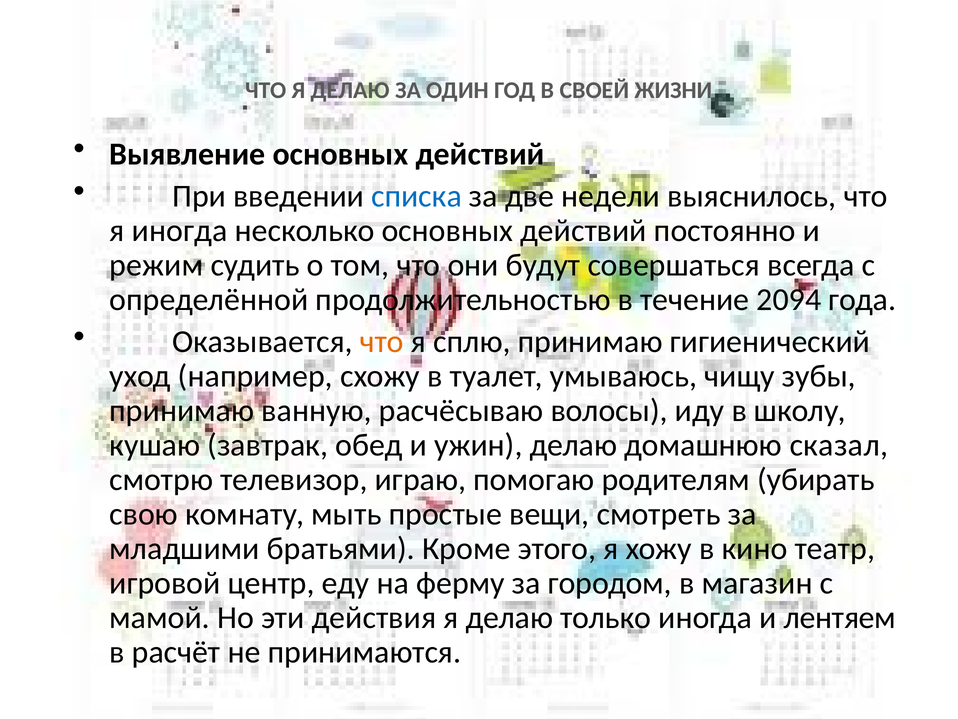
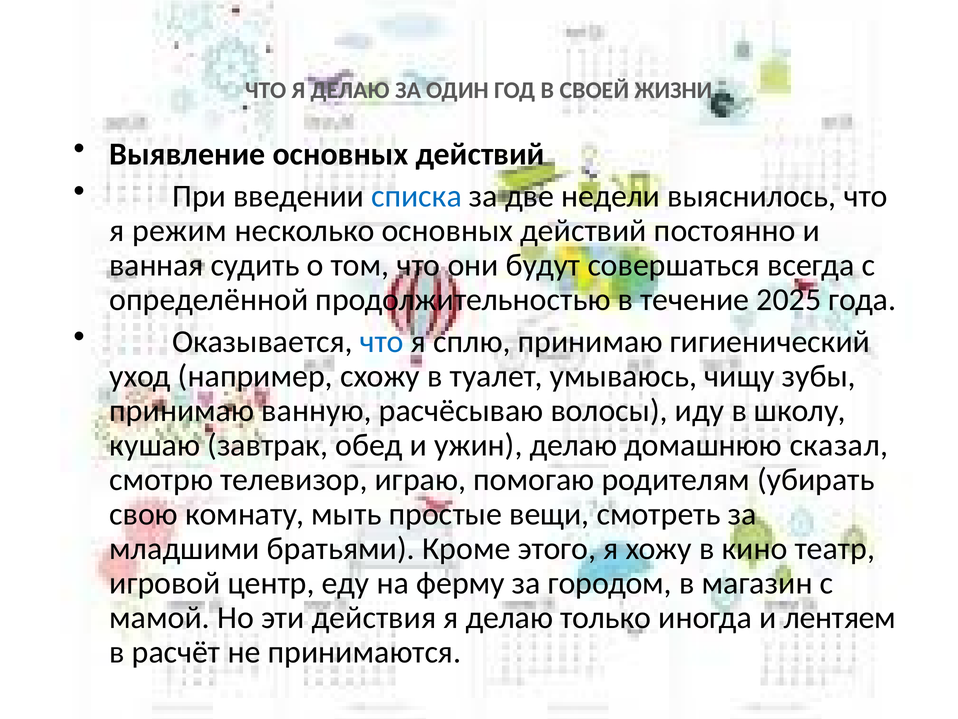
я иногда: иногда -> режим
режим: режим -> ванная
2094: 2094 -> 2025
что at (382, 342) colour: orange -> blue
